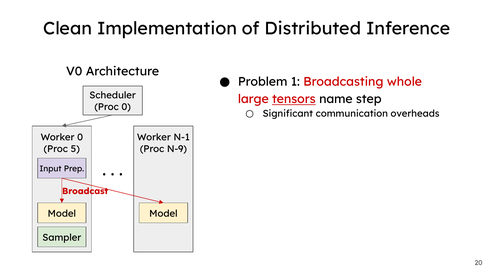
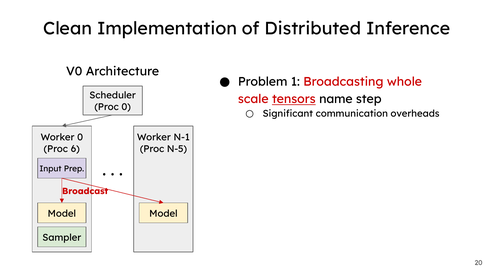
large: large -> scale
5: 5 -> 6
N-9: N-9 -> N-5
